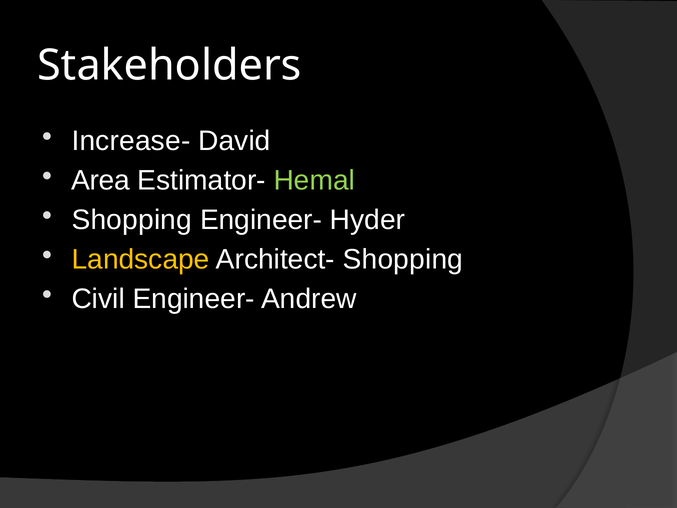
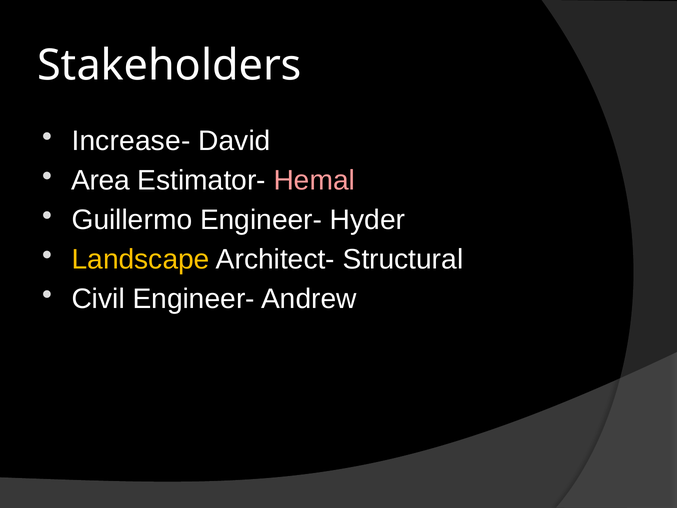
Hemal colour: light green -> pink
Shopping at (132, 220): Shopping -> Guillermo
Architect- Shopping: Shopping -> Structural
